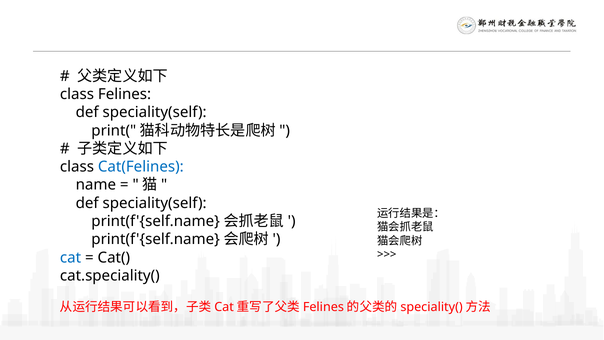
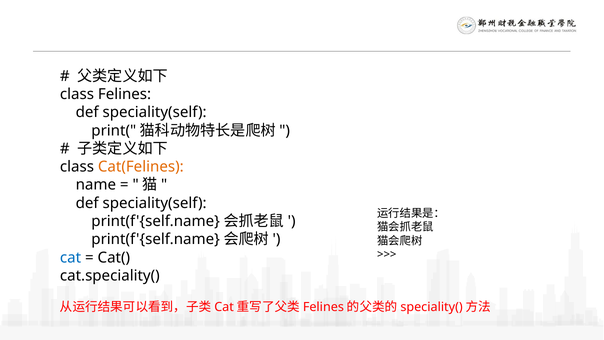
Cat(Felines colour: blue -> orange
